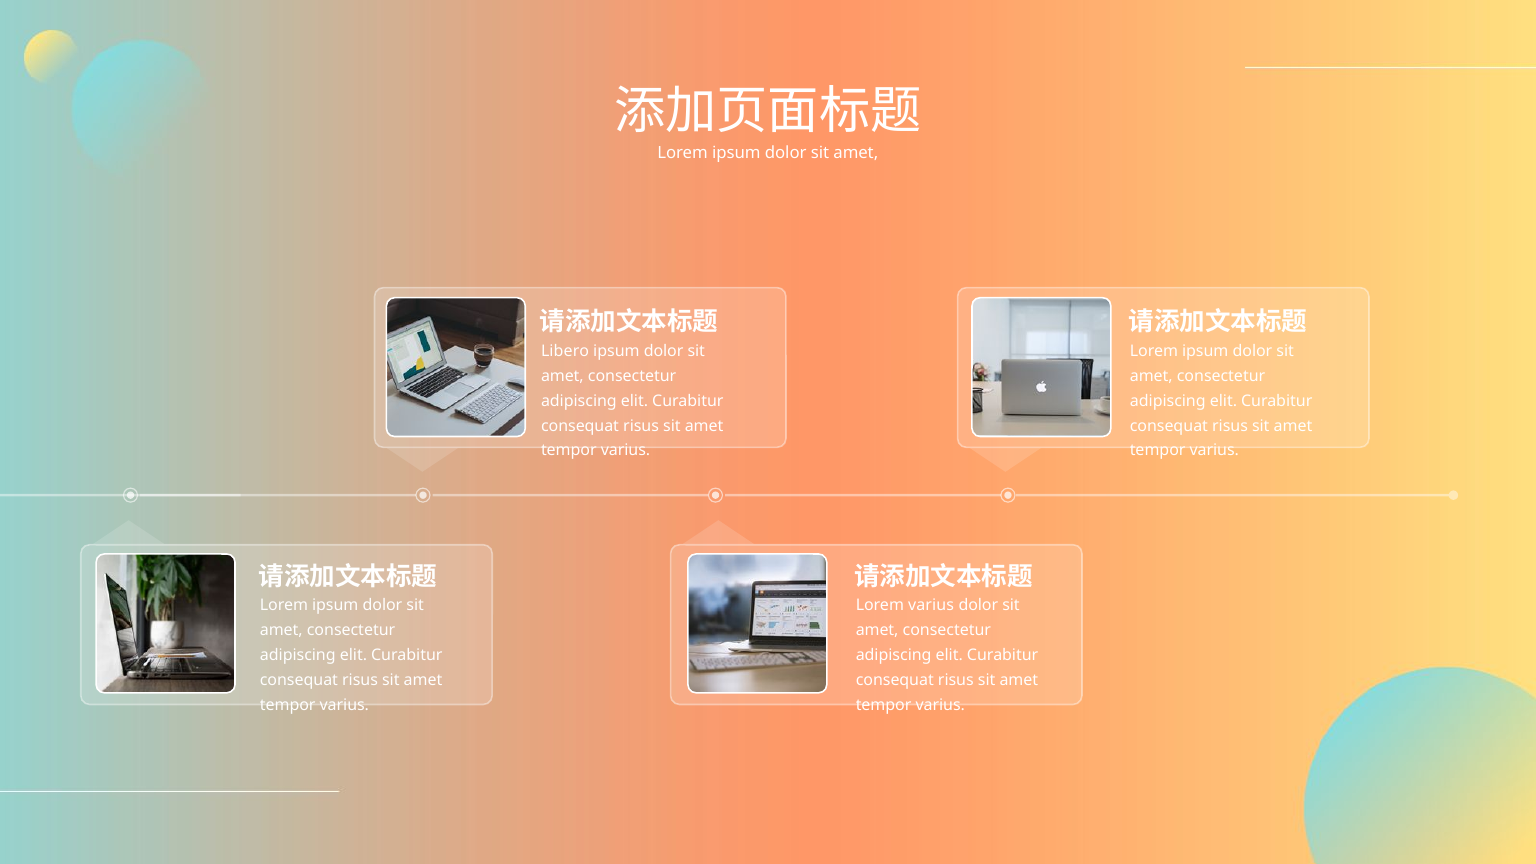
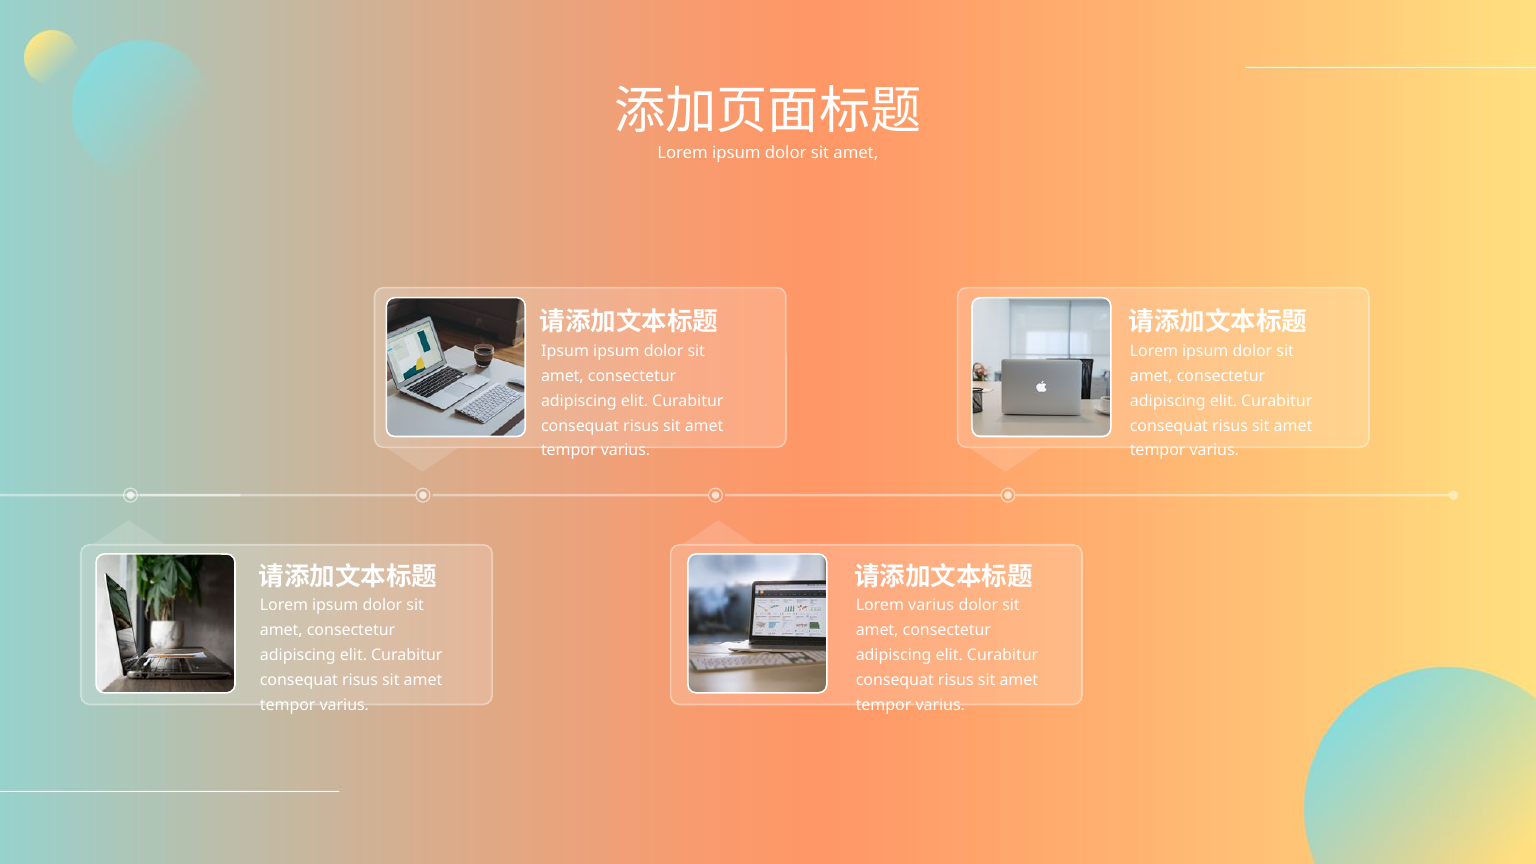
Libero at (565, 351): Libero -> Ipsum
